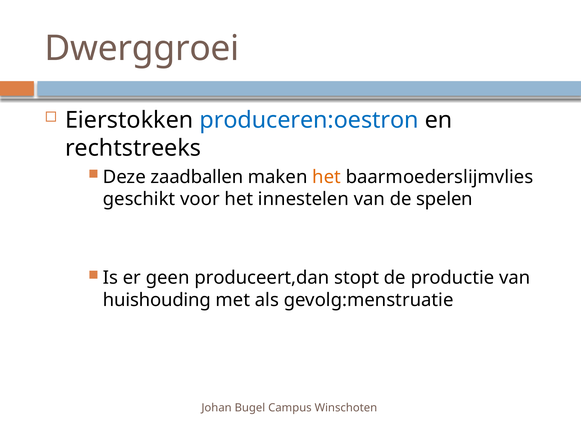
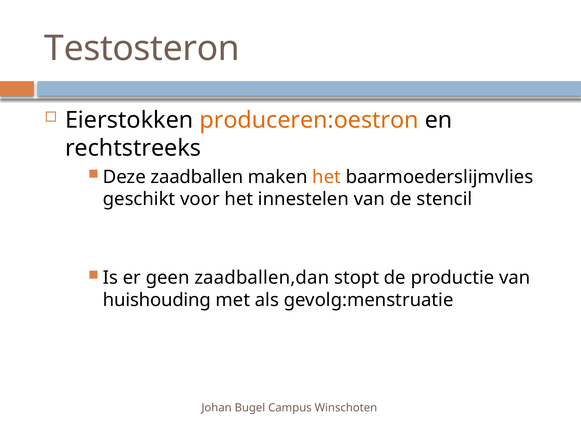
Dwerggroei: Dwerggroei -> Testosteron
produceren:oestron colour: blue -> orange
spelen: spelen -> stencil
produceert,dan: produceert,dan -> zaadballen,dan
